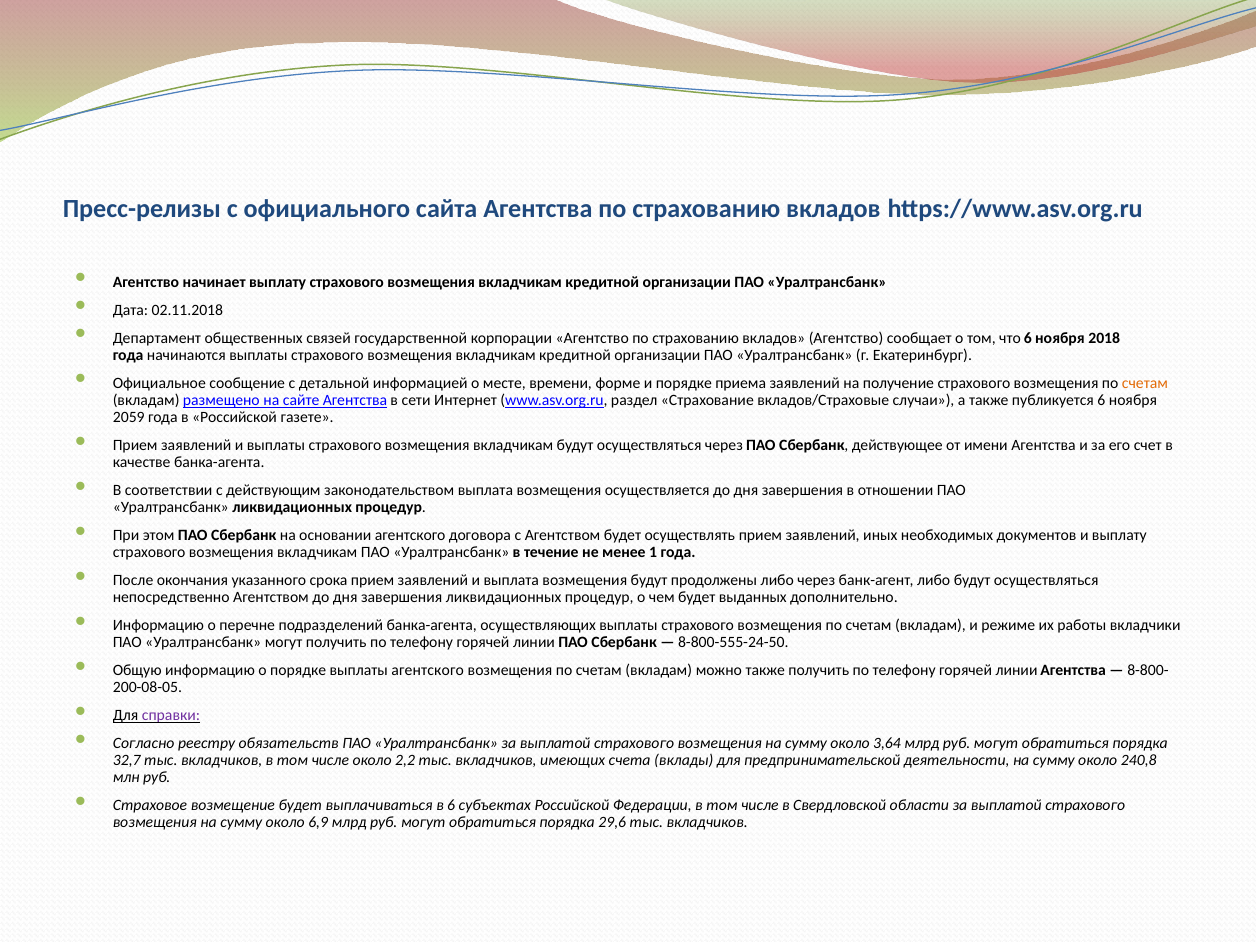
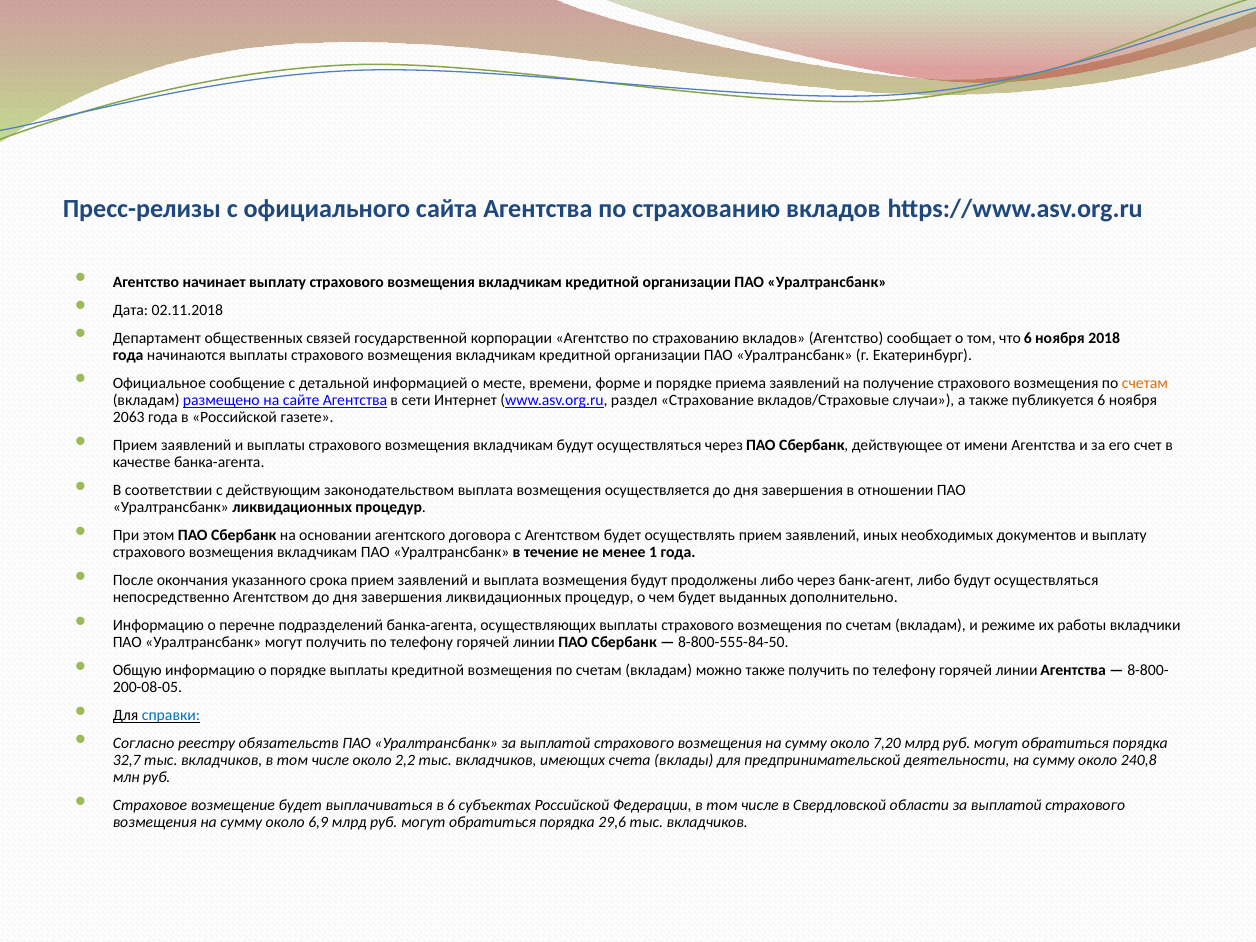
2059: 2059 -> 2063
8-800-555-24-50: 8-800-555-24-50 -> 8-800-555-84-50
выплаты агентского: агентского -> кредитной
справки colour: purple -> blue
3,64: 3,64 -> 7,20
